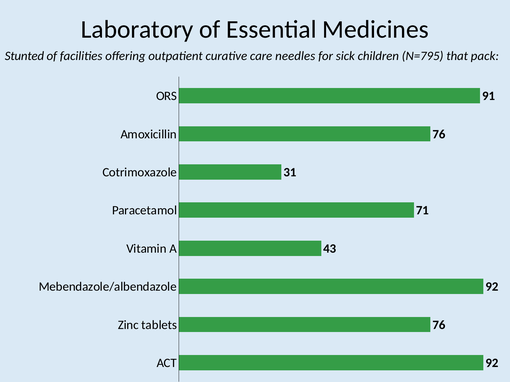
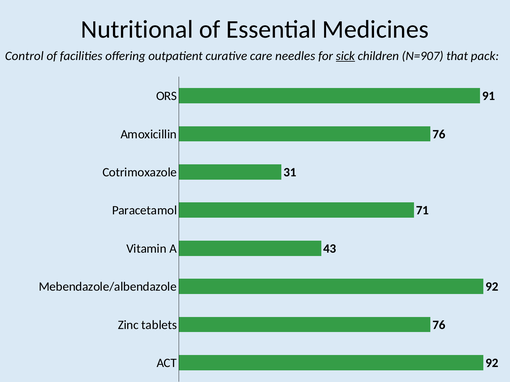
Laboratory: Laboratory -> Nutritional
Stunted: Stunted -> Control
sick underline: none -> present
N=795: N=795 -> N=907
